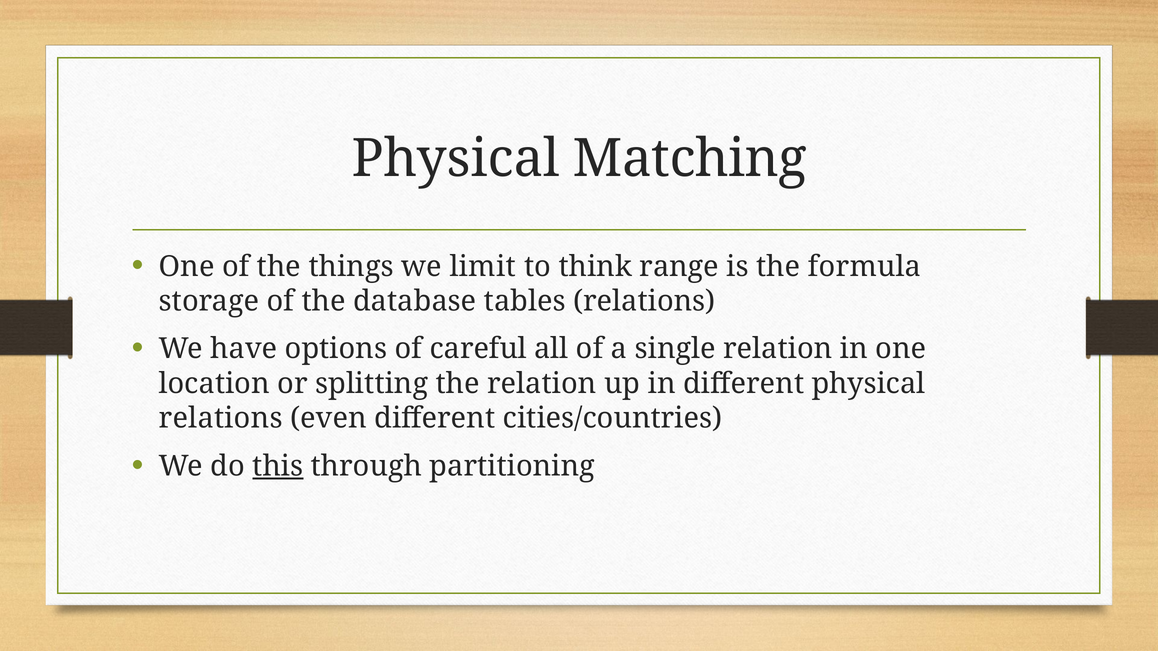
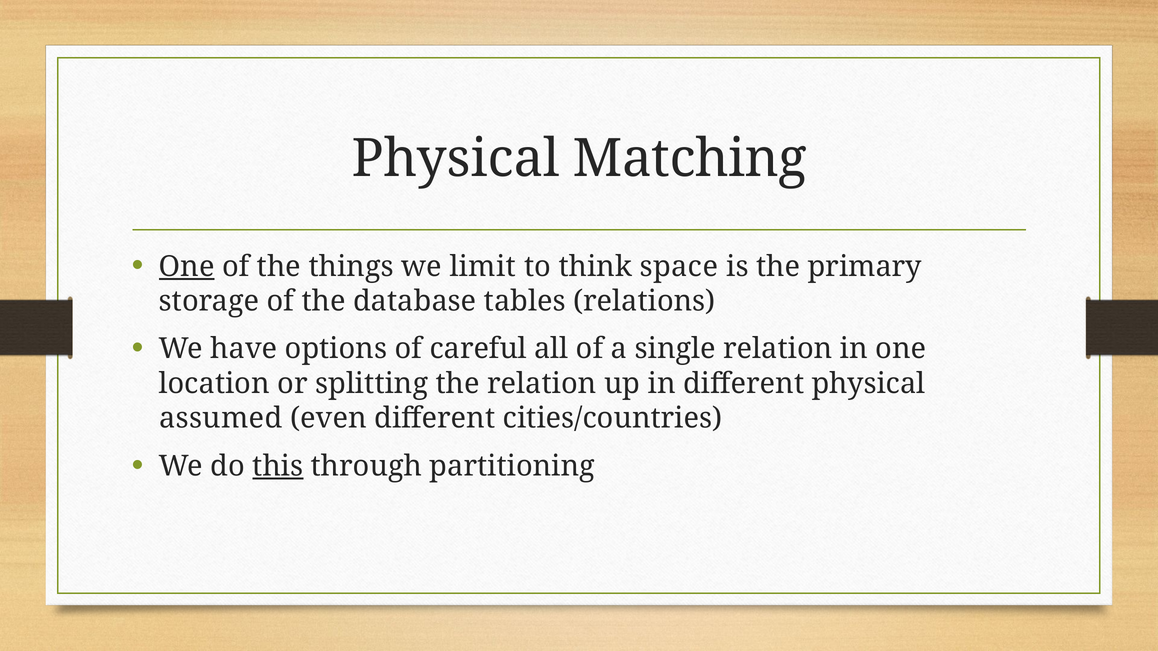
One at (187, 267) underline: none -> present
range: range -> space
formula: formula -> primary
relations at (221, 419): relations -> assumed
